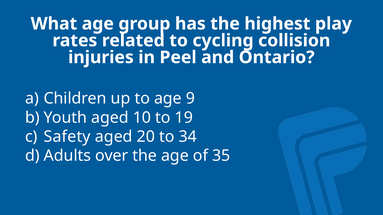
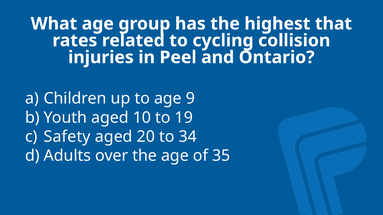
play: play -> that
